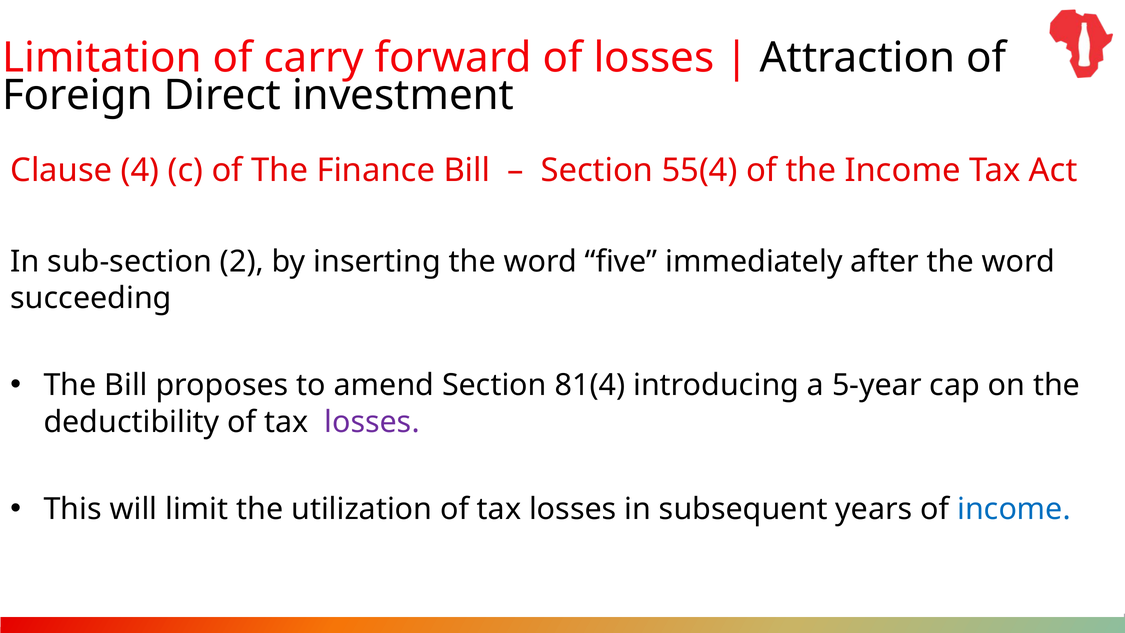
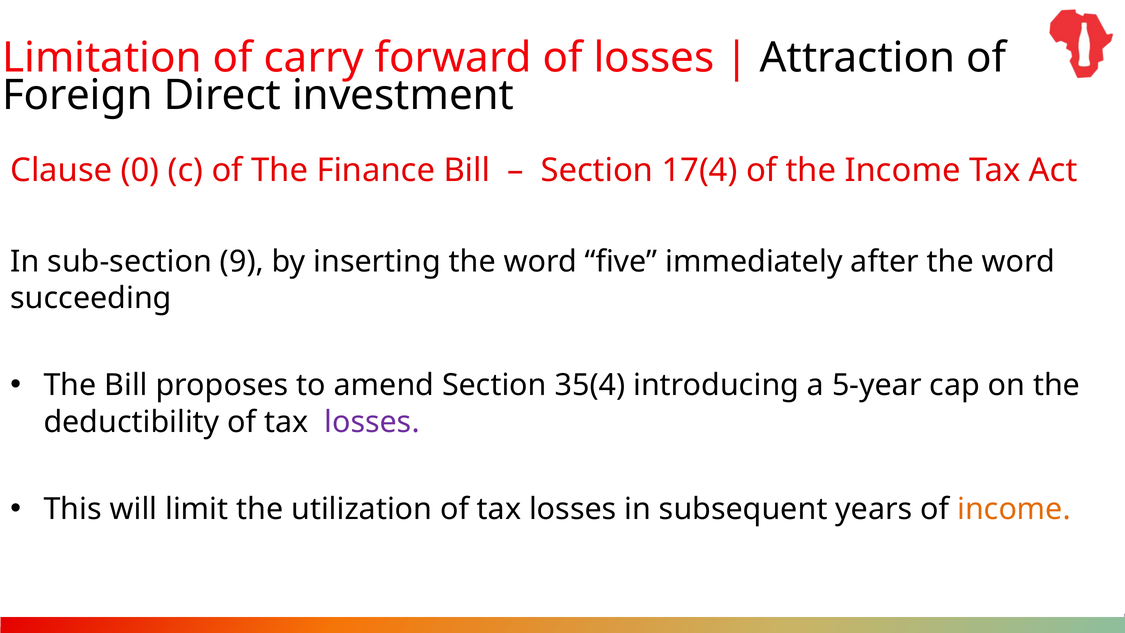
4: 4 -> 0
55(4: 55(4 -> 17(4
2: 2 -> 9
81(4: 81(4 -> 35(4
income at (1014, 509) colour: blue -> orange
